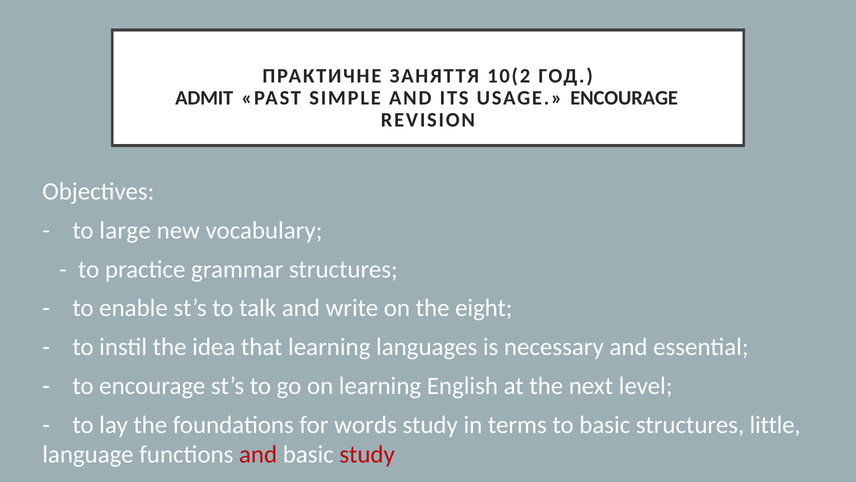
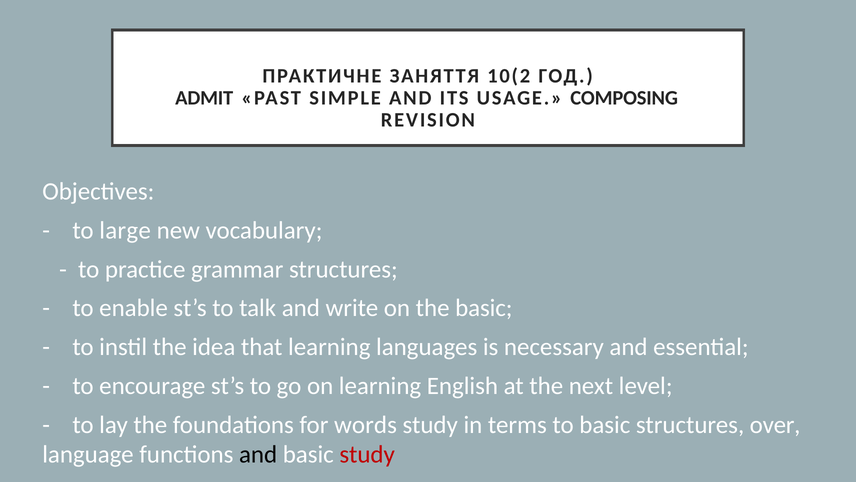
USAGE ENCOURAGE: ENCOURAGE -> COMPOSING
the eight: eight -> basic
little: little -> over
and at (258, 454) colour: red -> black
